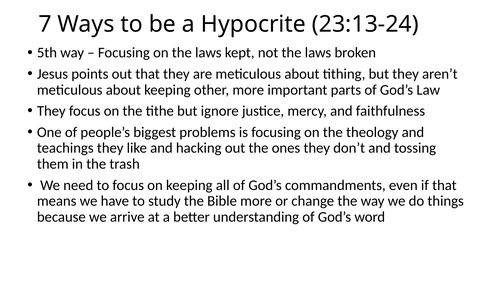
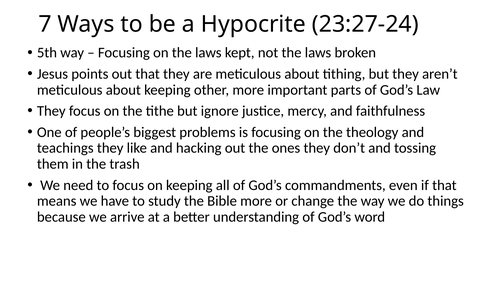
23:13-24: 23:13-24 -> 23:27-24
